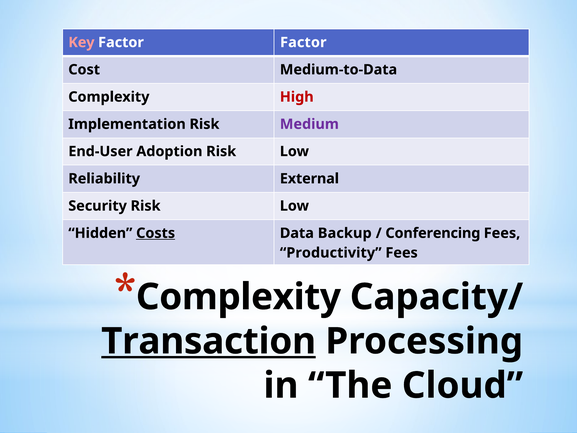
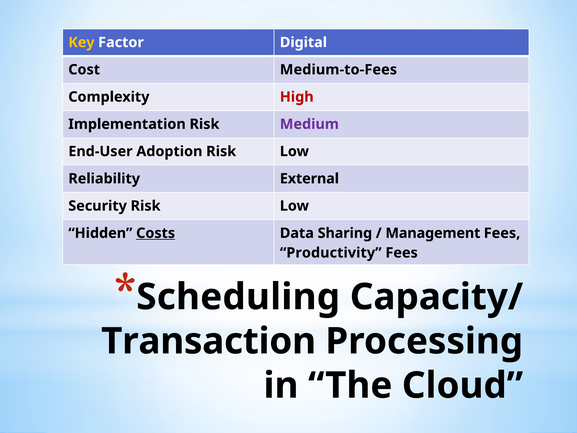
Key colour: pink -> yellow
Factor Factor: Factor -> Digital
Medium-to-Data: Medium-to-Data -> Medium-to-Fees
Backup: Backup -> Sharing
Conferencing: Conferencing -> Management
Complexity at (238, 297): Complexity -> Scheduling
Transaction underline: present -> none
